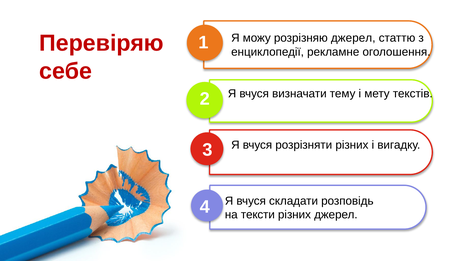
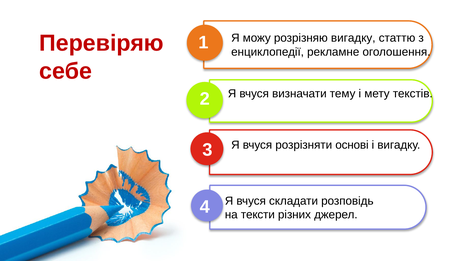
розрізняю джерел: джерел -> вигадку
розрізняти різних: різних -> основі
